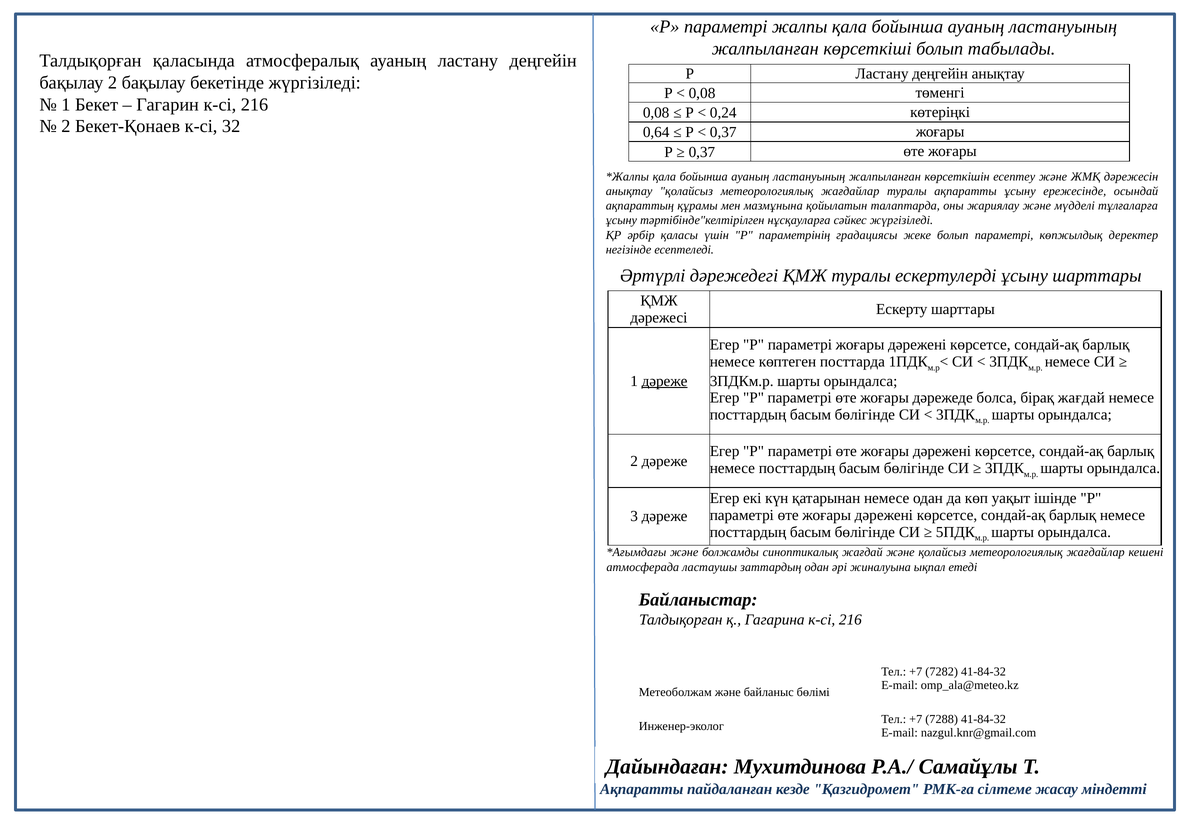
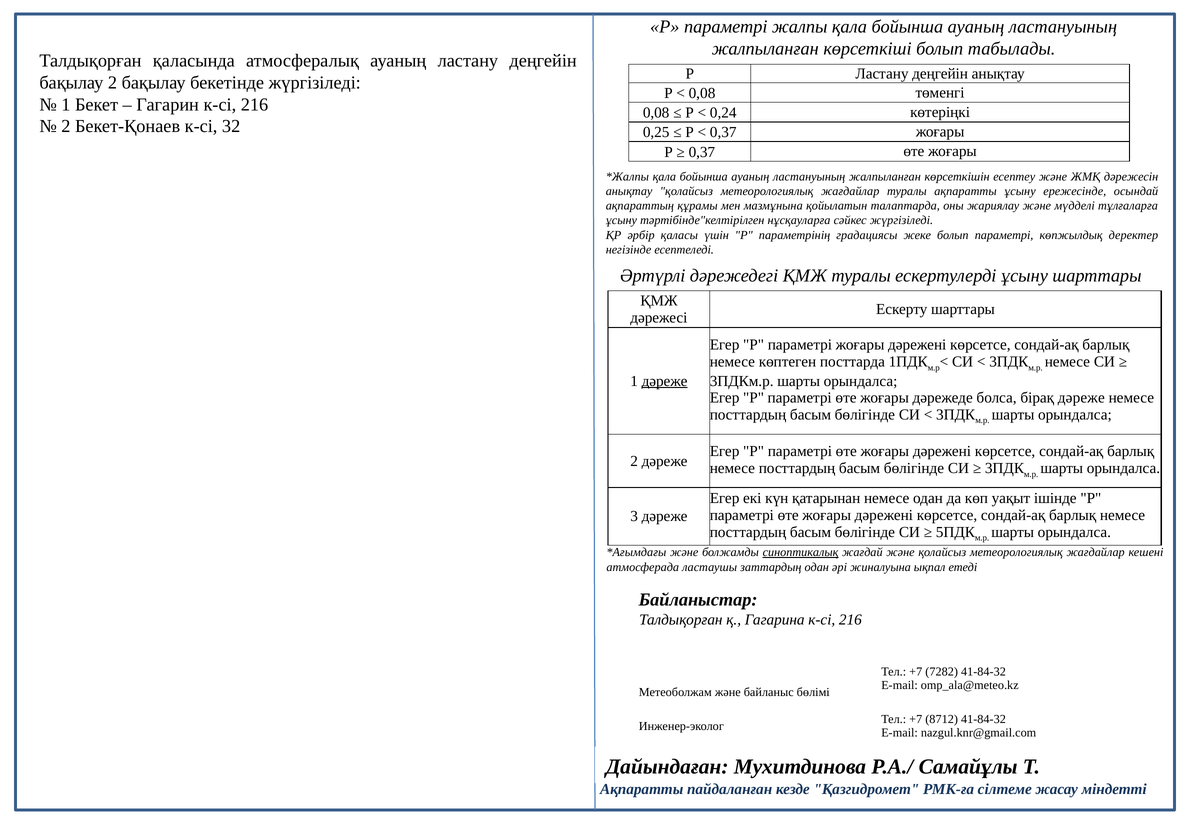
0,64: 0,64 -> 0,25
бірақ жағдай: жағдай -> дәреже
синоптикалық underline: none -> present
7288: 7288 -> 8712
